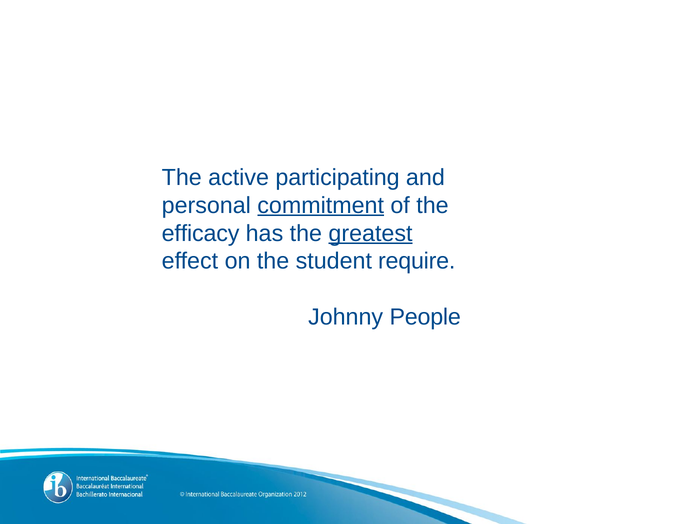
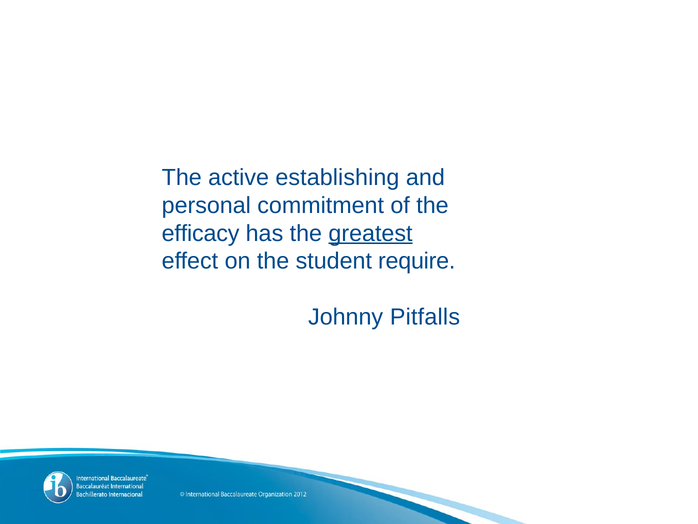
participating: participating -> establishing
commitment underline: present -> none
People: People -> Pitfalls
